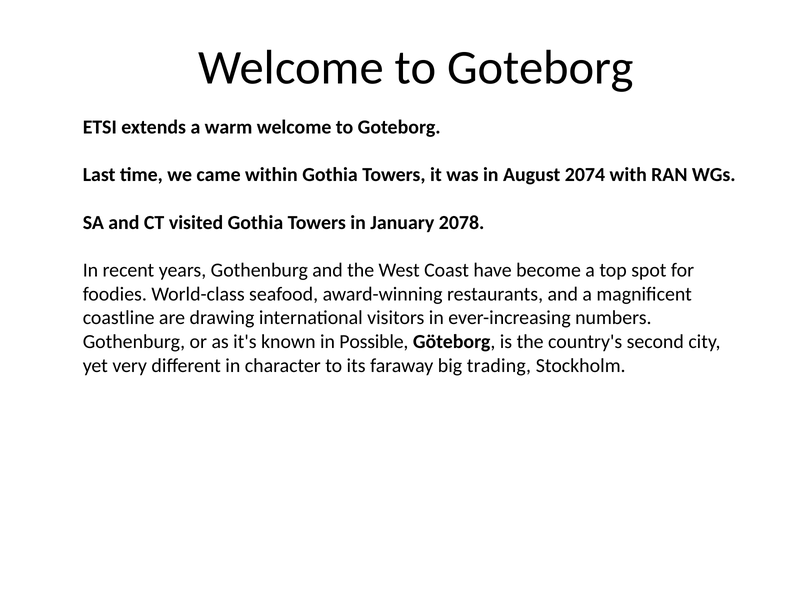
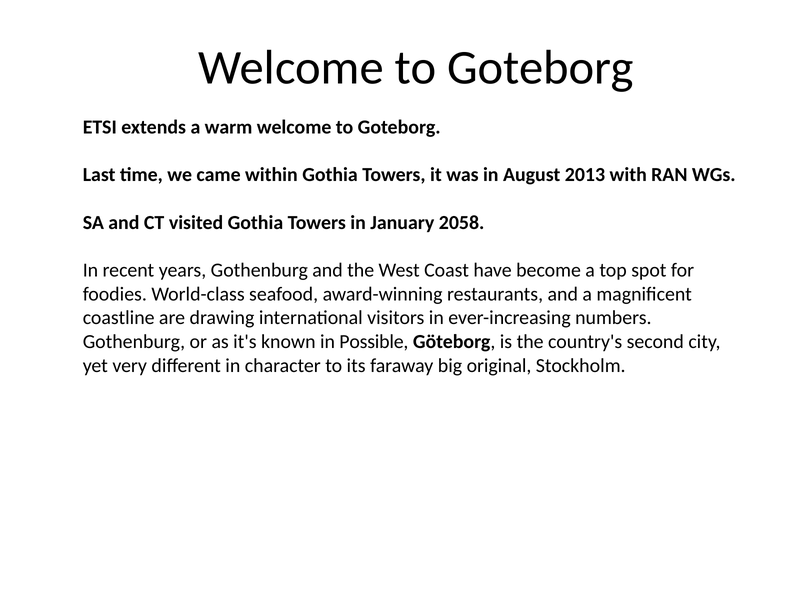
2074: 2074 -> 2013
2078: 2078 -> 2058
trading: trading -> original
